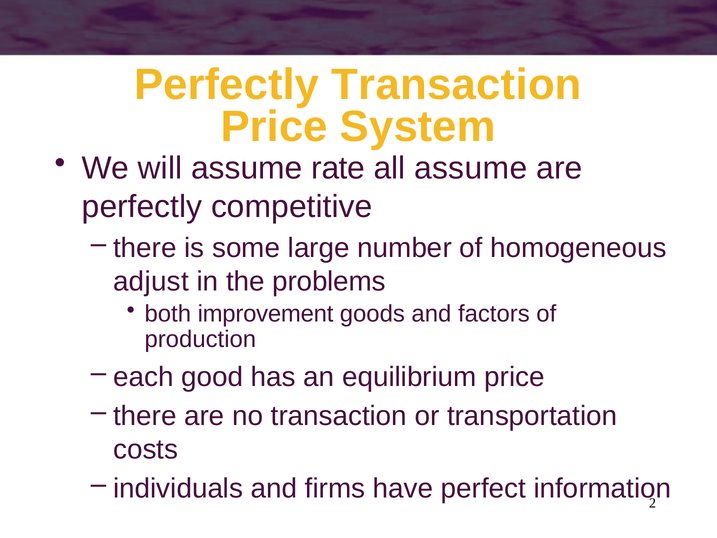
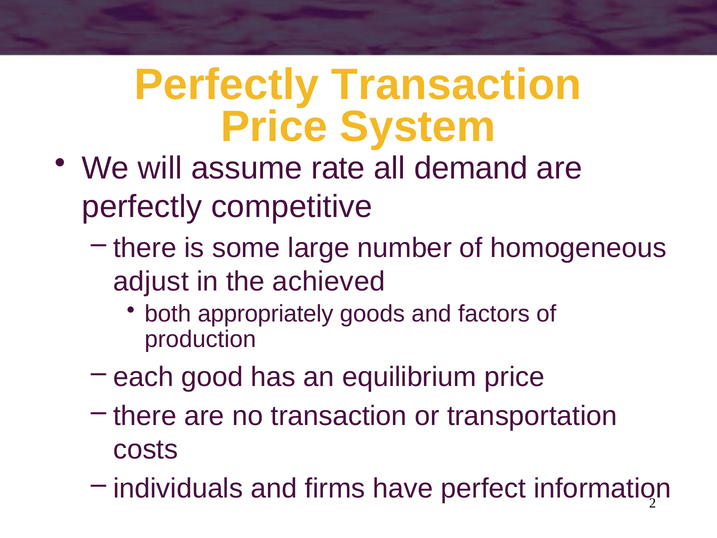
all assume: assume -> demand
problems: problems -> achieved
improvement: improvement -> appropriately
